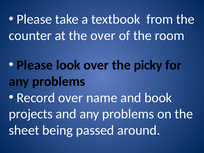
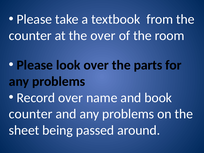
picky: picky -> parts
projects at (31, 114): projects -> counter
